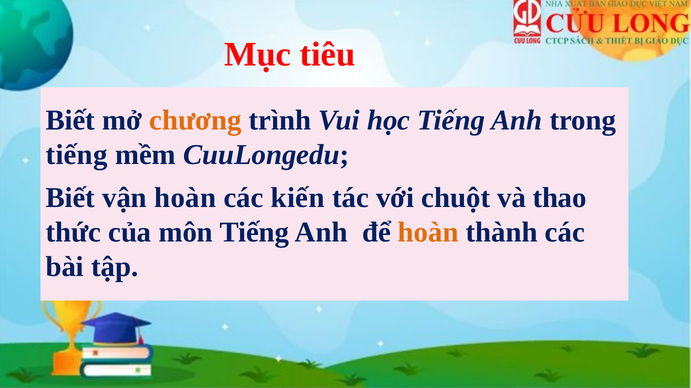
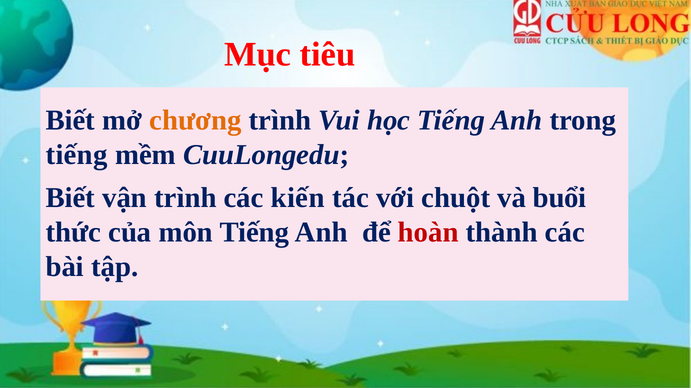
vận hoàn: hoàn -> trình
thao: thao -> buổi
hoàn at (428, 233) colour: orange -> red
